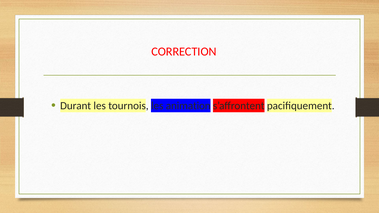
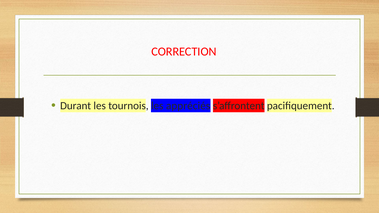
animation: animation -> appréciés
